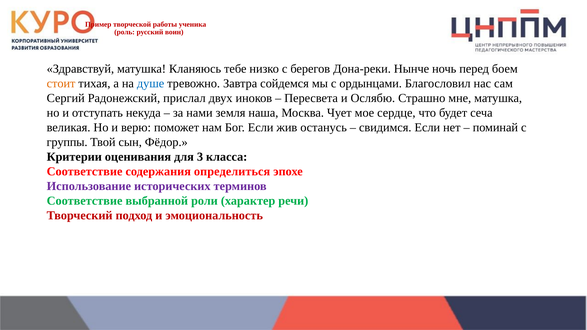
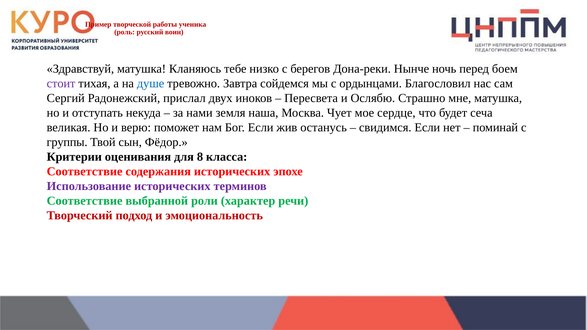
стоит colour: orange -> purple
3: 3 -> 8
содержания определиться: определиться -> исторических
